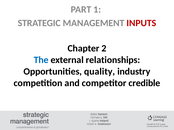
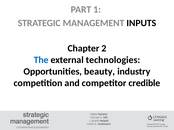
INPUTS colour: red -> black
relationships: relationships -> technologies
quality: quality -> beauty
